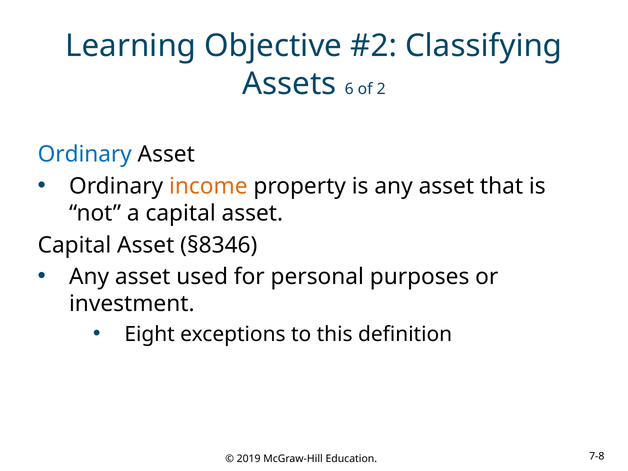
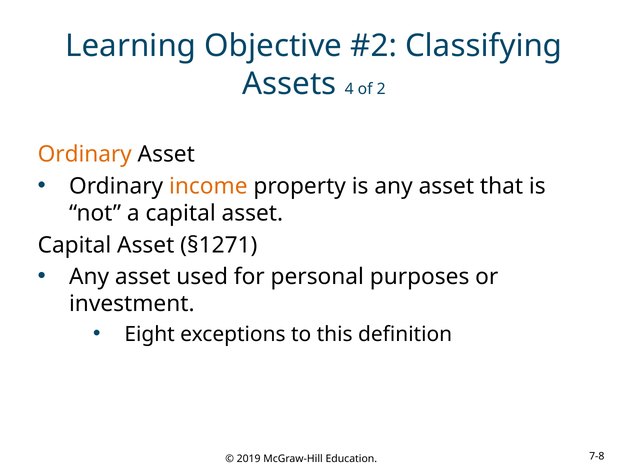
6: 6 -> 4
Ordinary at (85, 154) colour: blue -> orange
§8346: §8346 -> §1271
